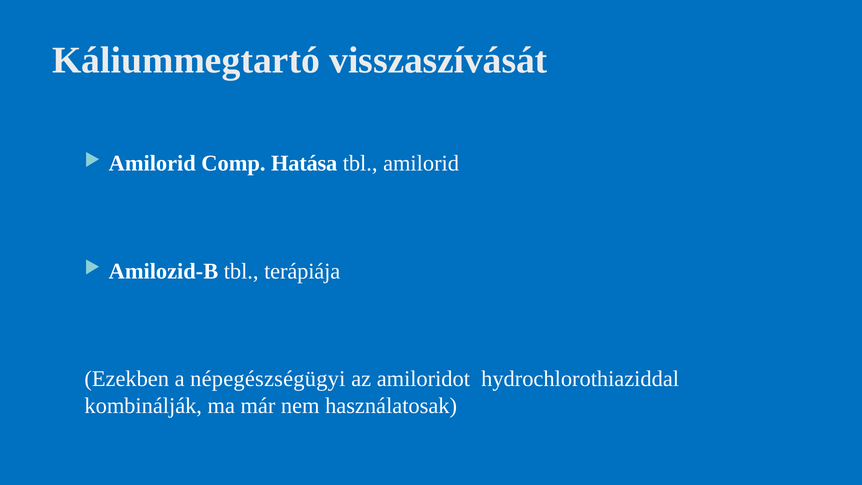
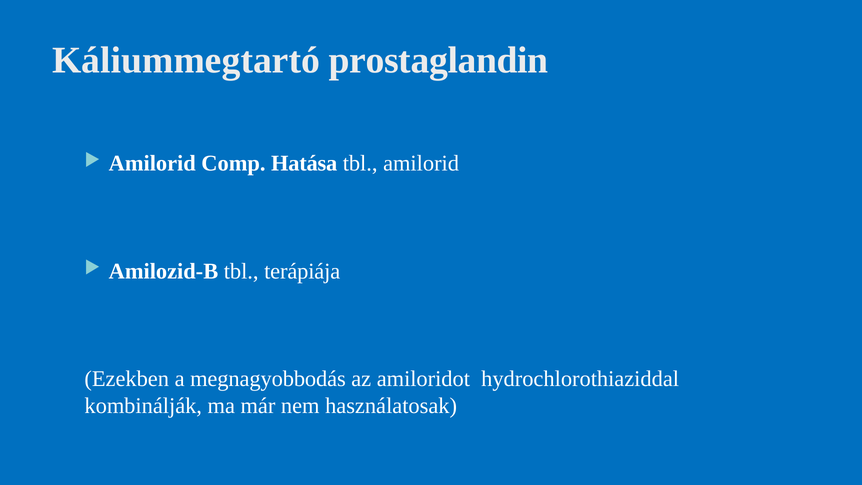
visszaszívását: visszaszívását -> prostaglandin
népegészségügyi: népegészségügyi -> megnagyobbodás
